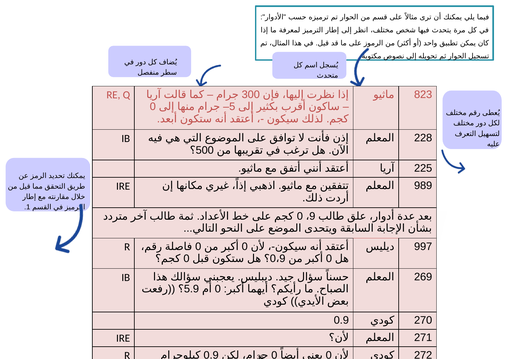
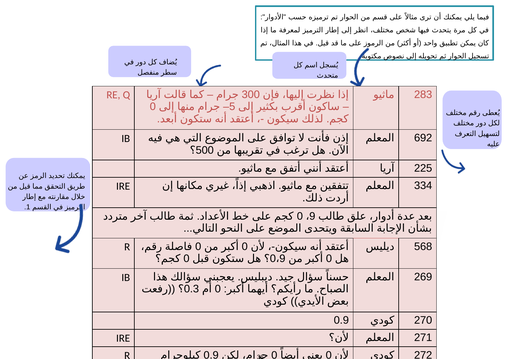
823: 823 -> 283
228: 228 -> 692
989: 989 -> 334
997: 997 -> 568
5.9: 5.9 -> 0.3
